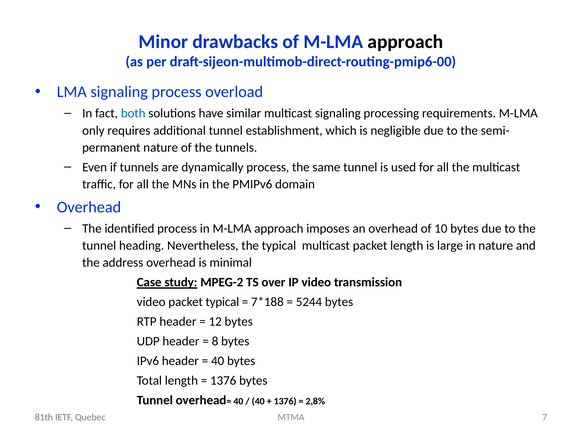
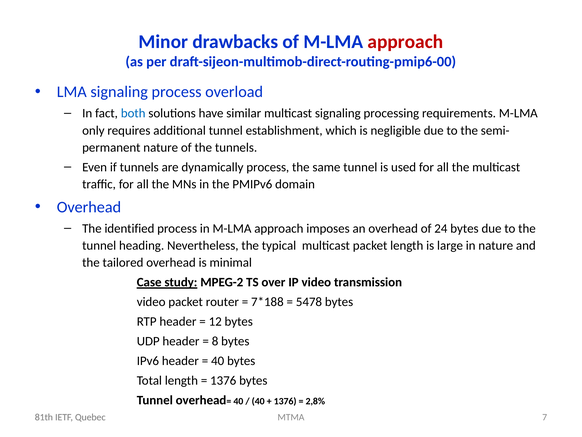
approach at (405, 42) colour: black -> red
10: 10 -> 24
address: address -> tailored
packet typical: typical -> router
5244: 5244 -> 5478
